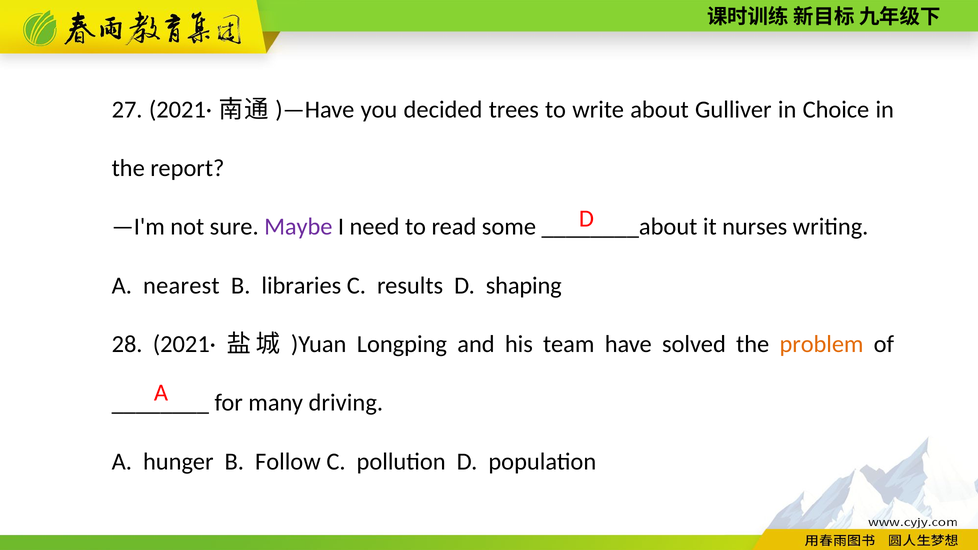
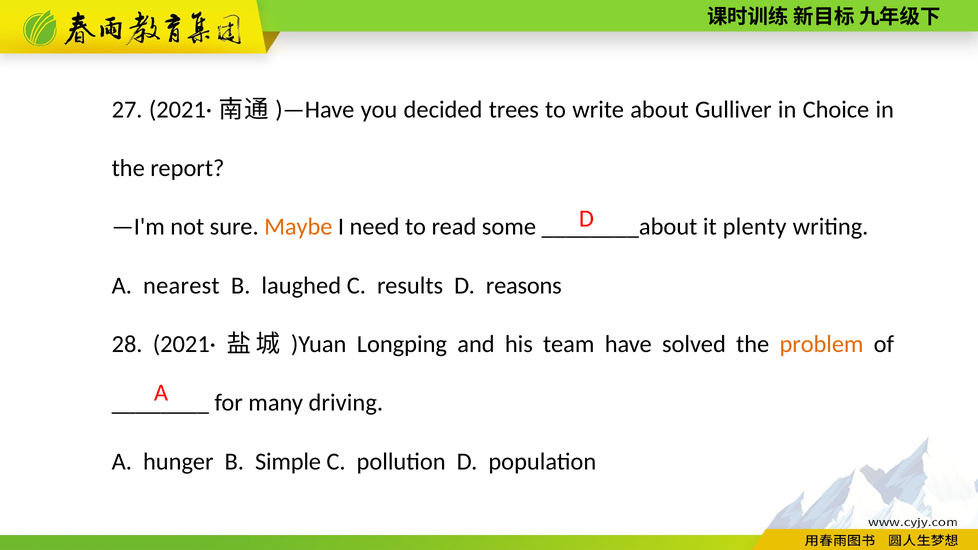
Maybe colour: purple -> orange
nurses: nurses -> plenty
libraries: libraries -> laughed
shaping: shaping -> reasons
Follow: Follow -> Simple
